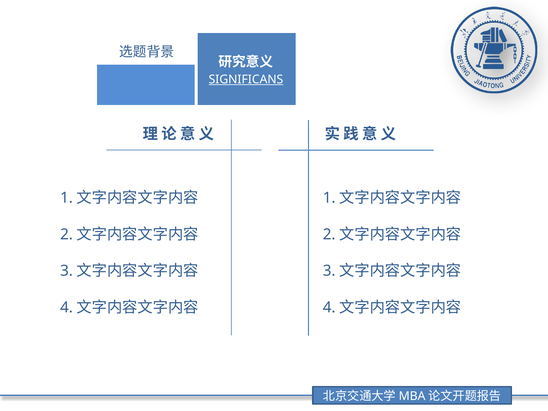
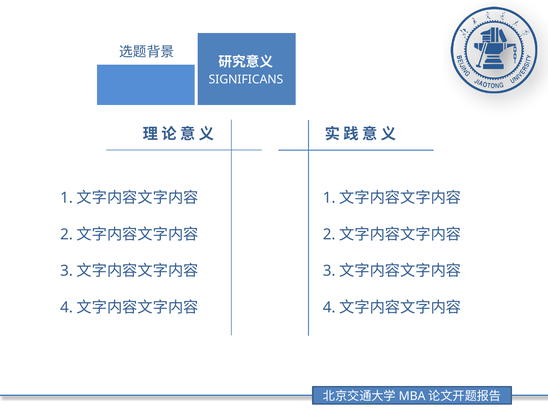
SIGNIFICANS underline: present -> none
